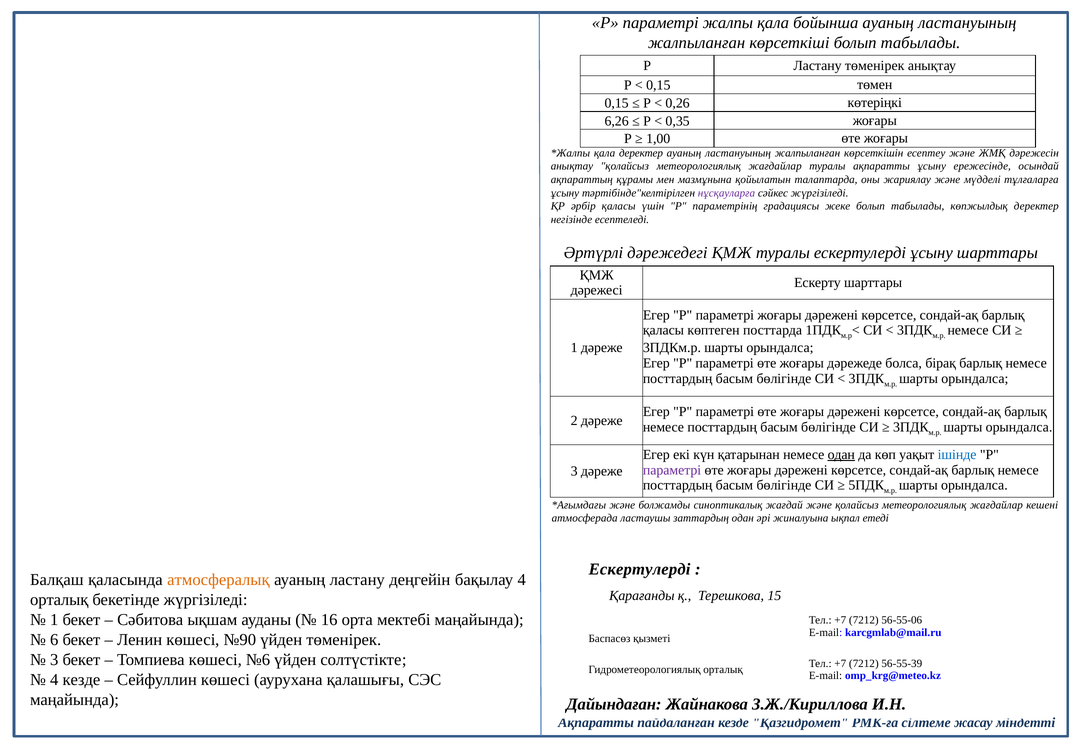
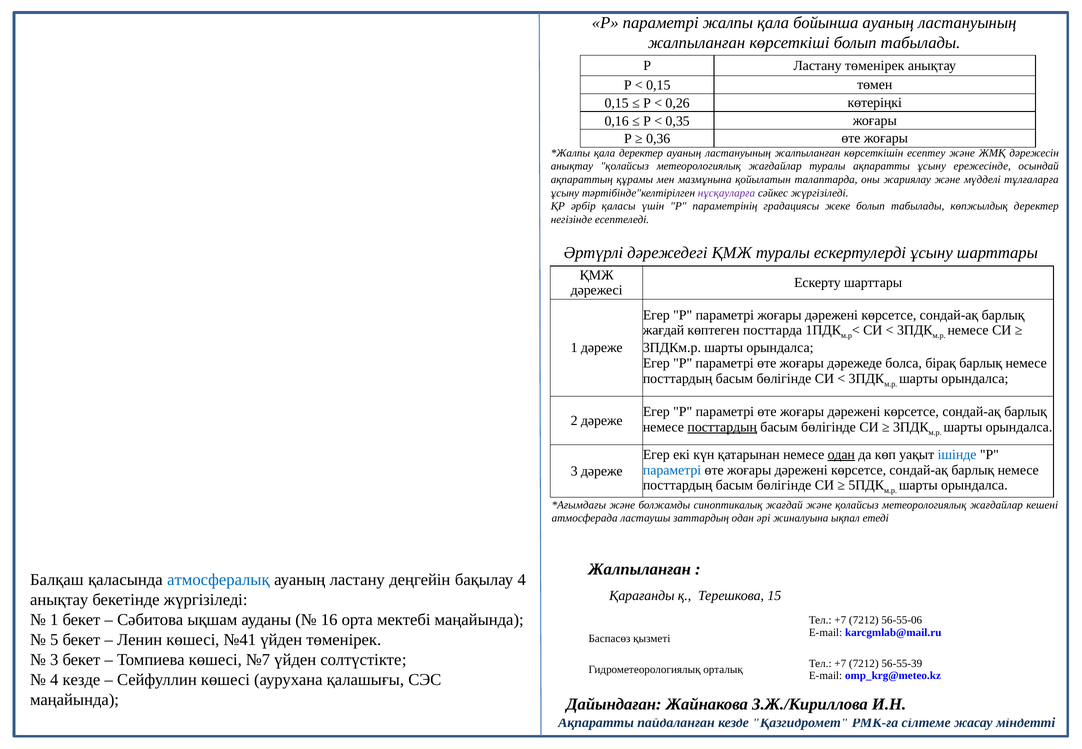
6,26: 6,26 -> 0,16
1,00: 1,00 -> 0,36
қаласы at (663, 330): қаласы -> жағдай
посттардың at (722, 427) underline: none -> present
параметрі at (672, 470) colour: purple -> blue
Ескертулерді at (640, 569): Ескертулерді -> Жалпыланған
атмосфералық colour: orange -> blue
орталық at (59, 600): орталық -> анықтау
6: 6 -> 5
№90: №90 -> №41
№6: №6 -> №7
